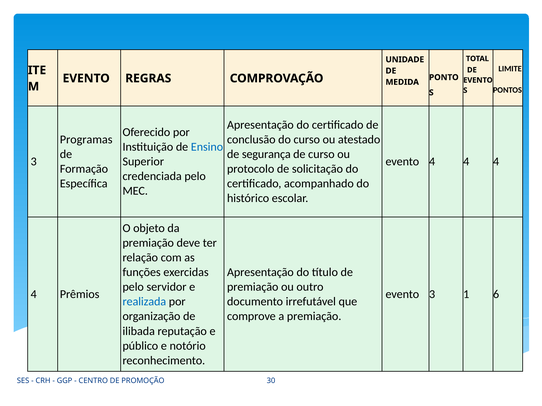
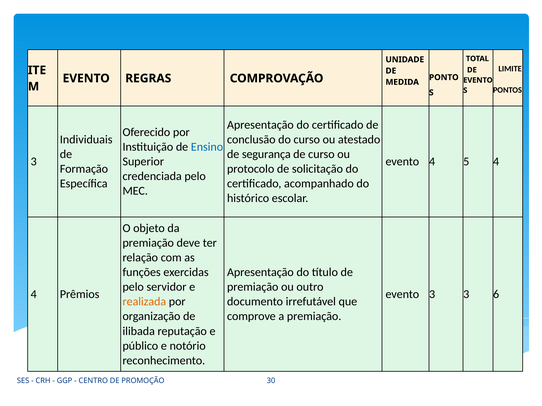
Programas: Programas -> Individuais
evento 4 4: 4 -> 5
3 1: 1 -> 3
realizada colour: blue -> orange
